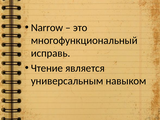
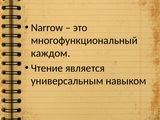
исправь: исправь -> каждом
